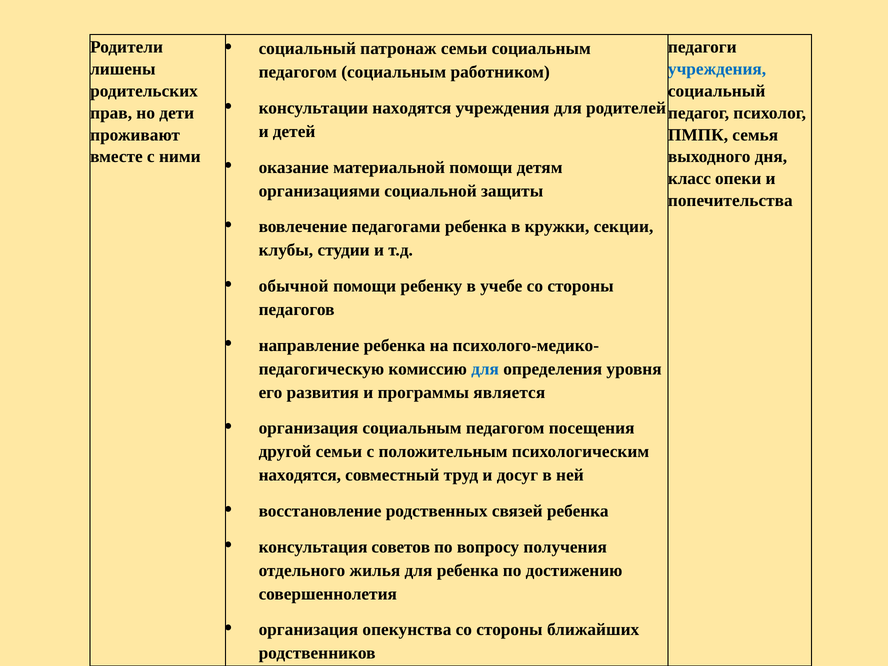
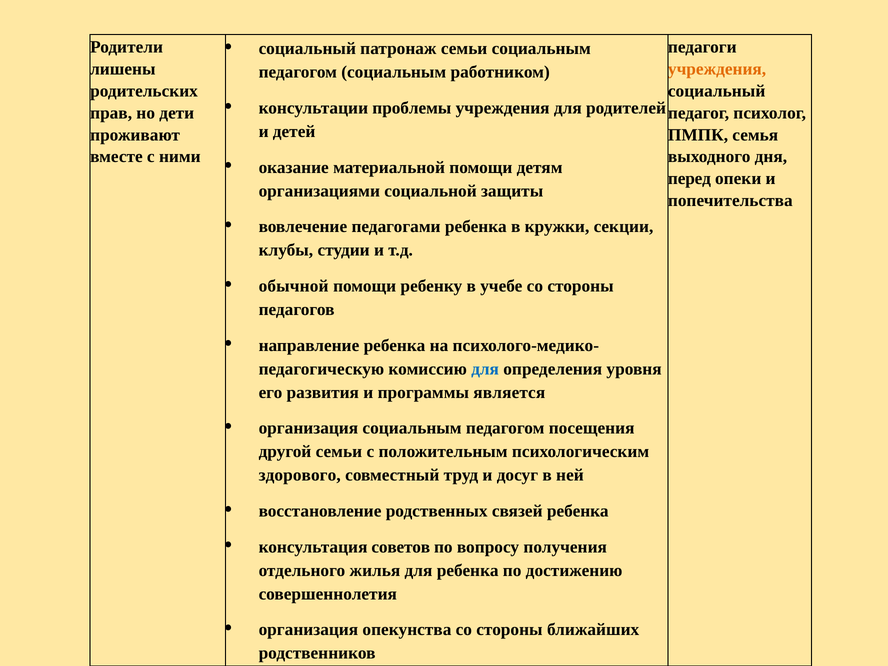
учреждения at (717, 69) colour: blue -> orange
консультации находятся: находятся -> проблемы
класс: класс -> перед
находятся at (300, 475): находятся -> здорового
